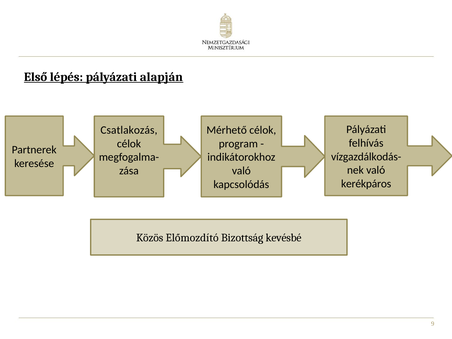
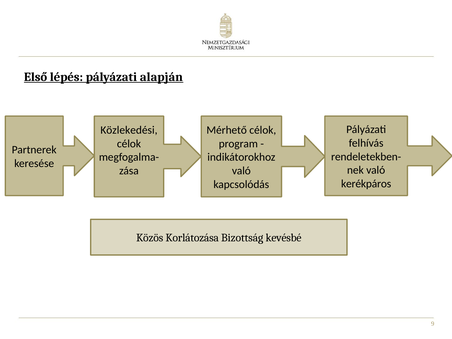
Csatlakozás: Csatlakozás -> Közlekedési
vízgazdálkodás-: vízgazdálkodás- -> rendeletekben-
Előmozdító: Előmozdító -> Korlátozása
